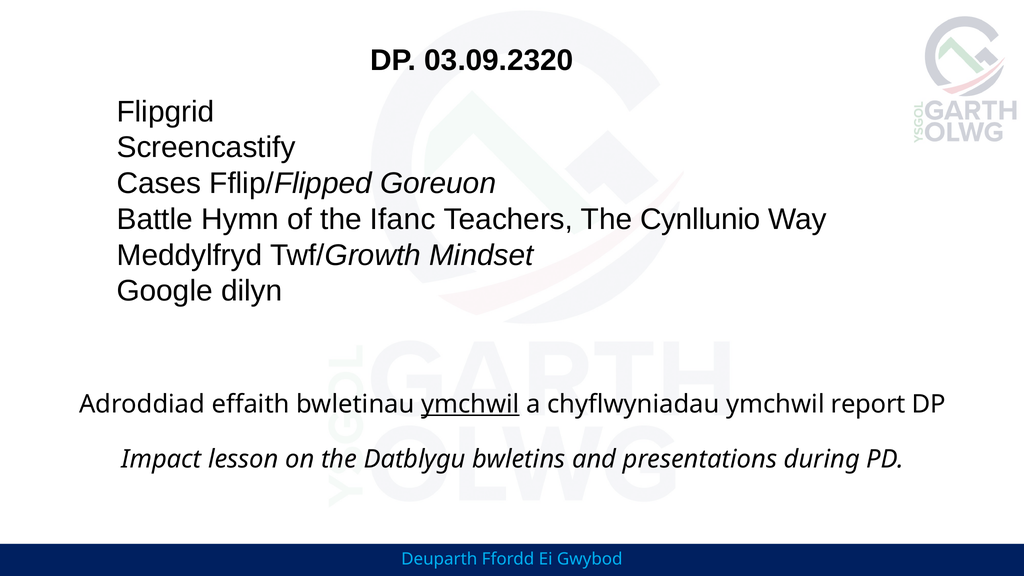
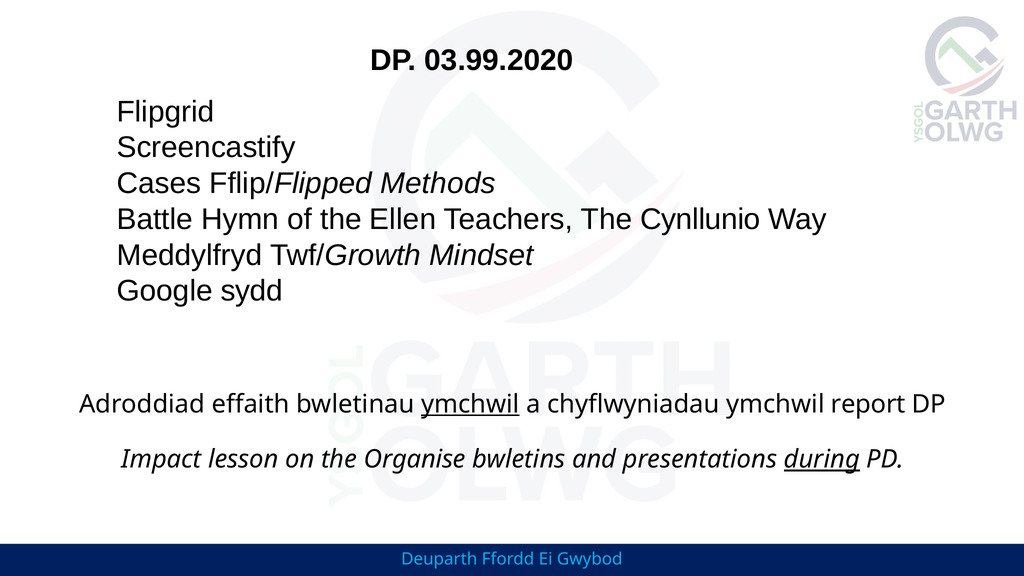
03.09.2320: 03.09.2320 -> 03.99.2020
Goreuon: Goreuon -> Methods
Ifanc: Ifanc -> Ellen
dilyn: dilyn -> sydd
Datblygu: Datblygu -> Organise
during underline: none -> present
